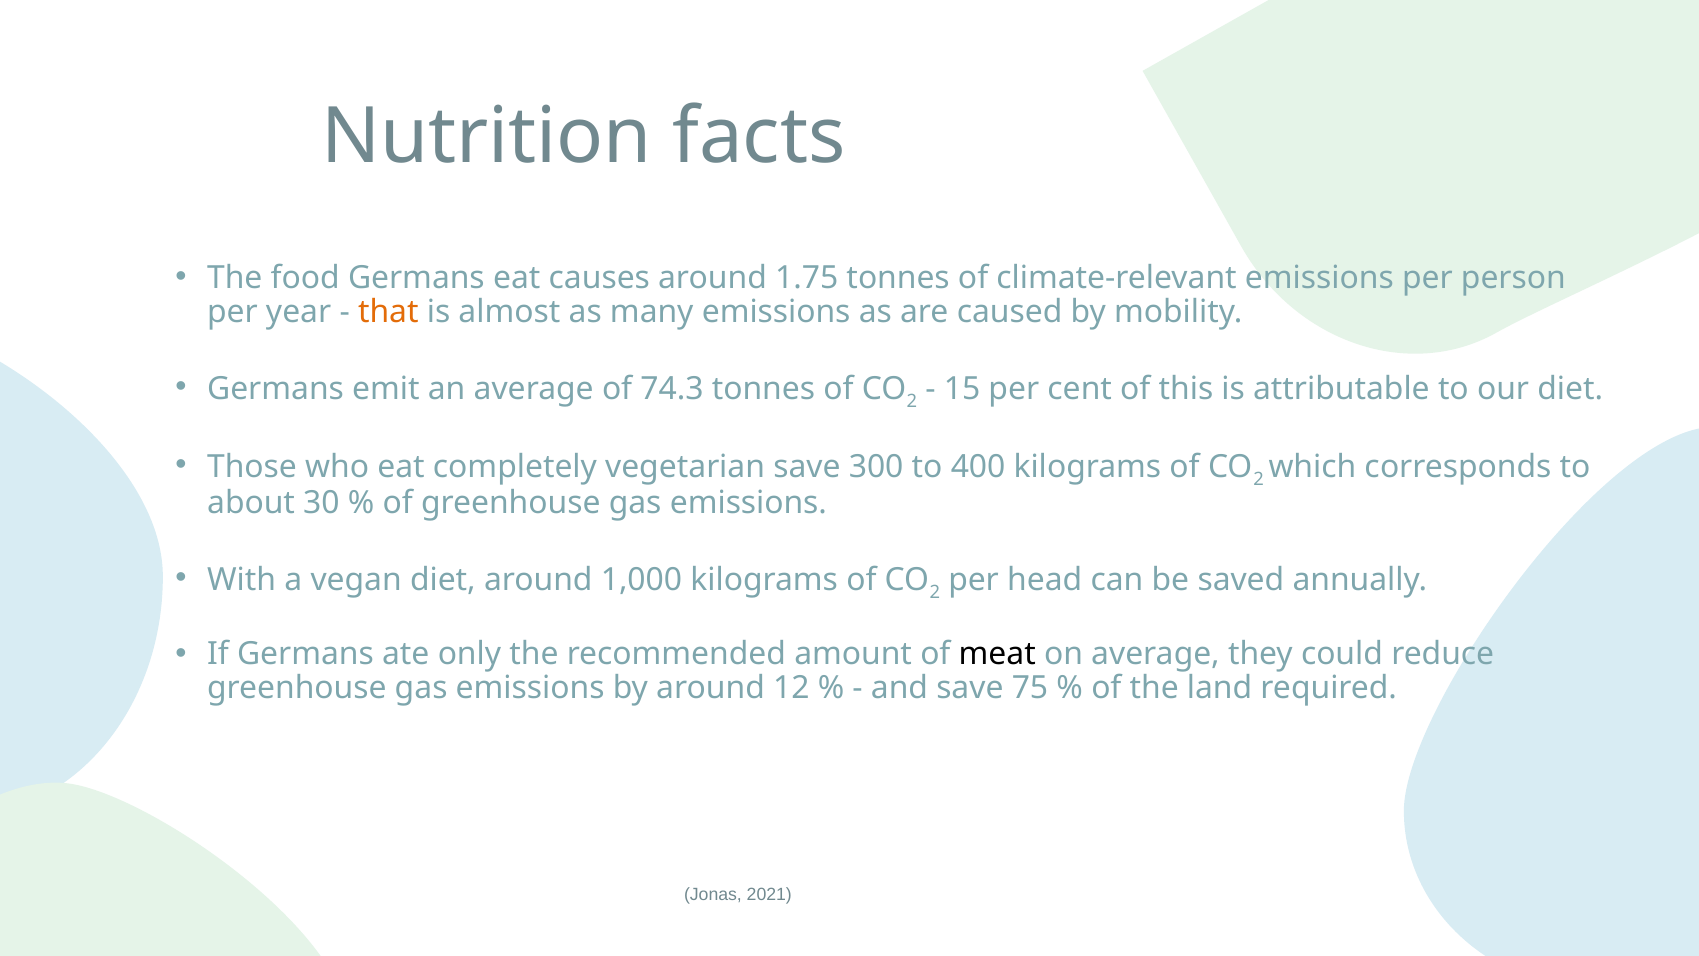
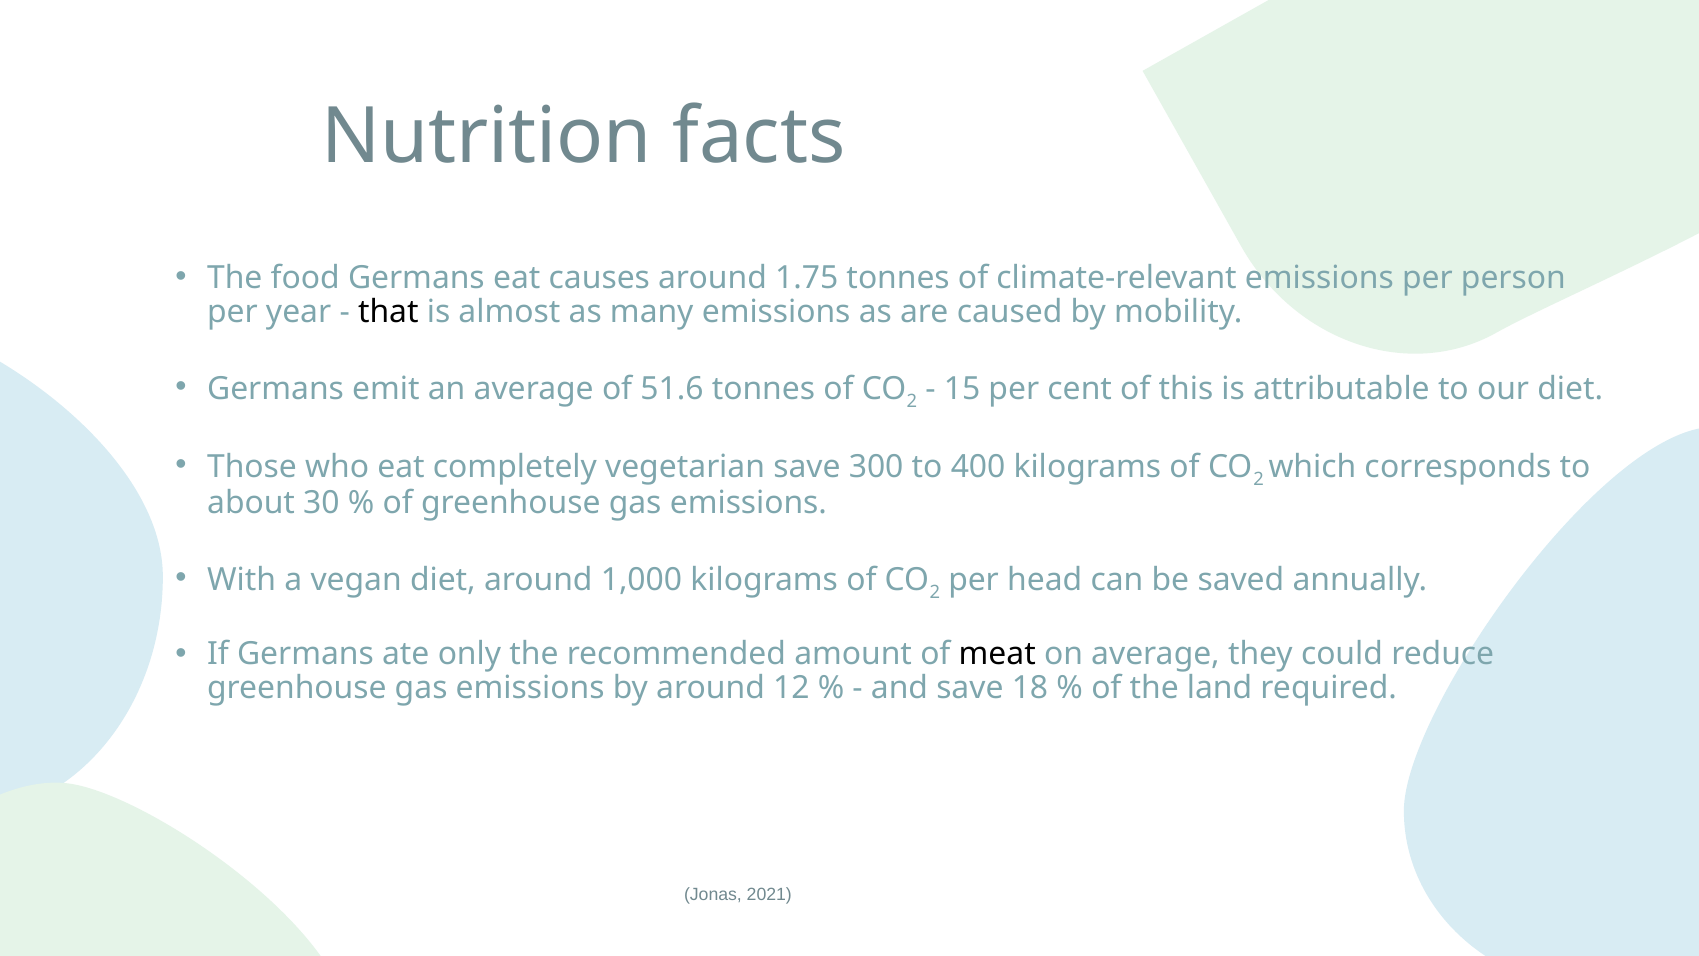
that colour: orange -> black
74.3: 74.3 -> 51.6
75: 75 -> 18
